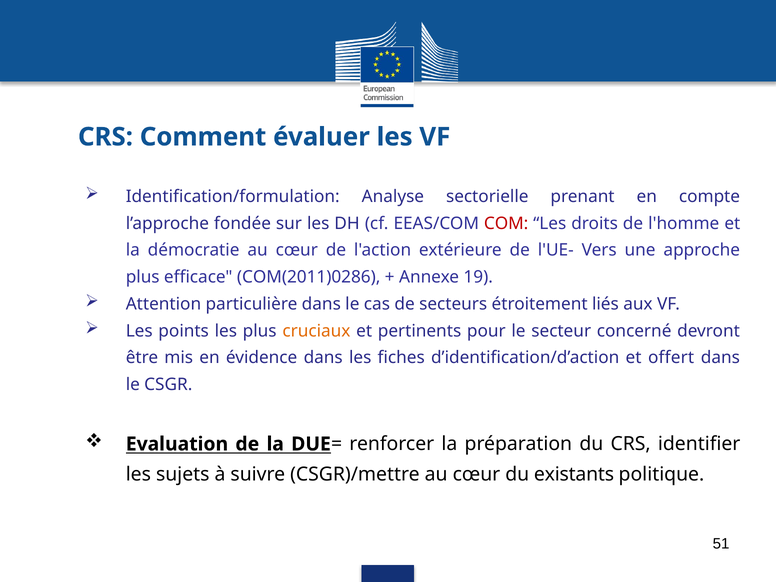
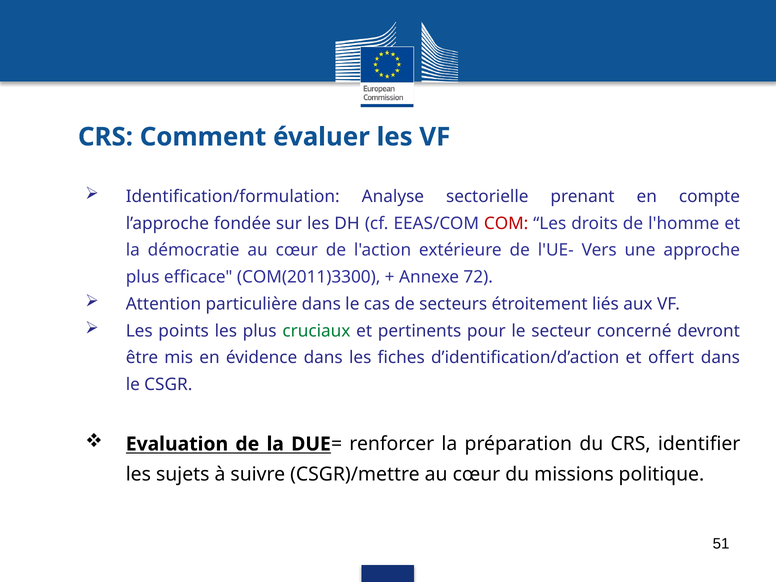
COM(2011)0286: COM(2011)0286 -> COM(2011)3300
19: 19 -> 72
cruciaux colour: orange -> green
existants: existants -> missions
